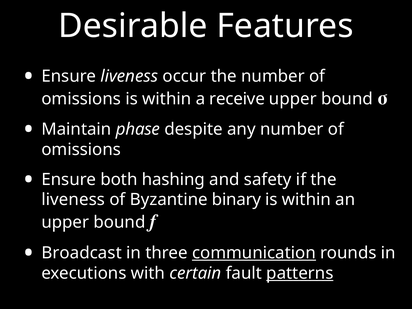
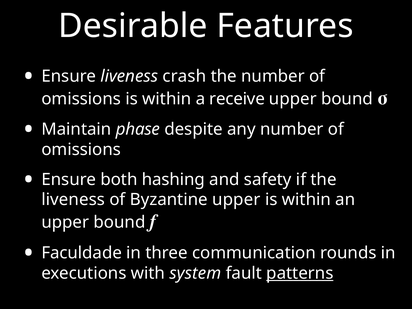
occur: occur -> crash
Byzantine binary: binary -> upper
Broadcast: Broadcast -> Faculdade
communication underline: present -> none
certain: certain -> system
